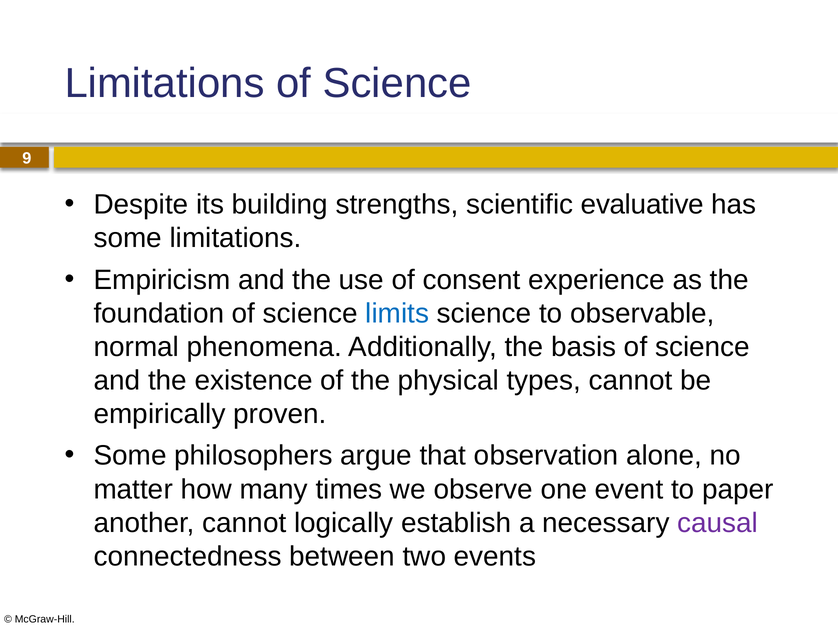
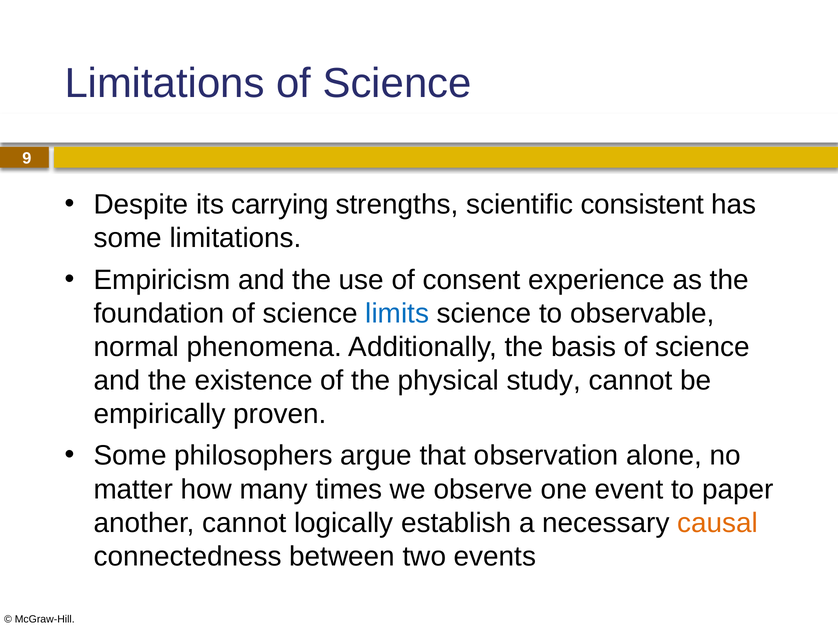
building: building -> carrying
evaluative: evaluative -> consistent
types: types -> study
causal colour: purple -> orange
